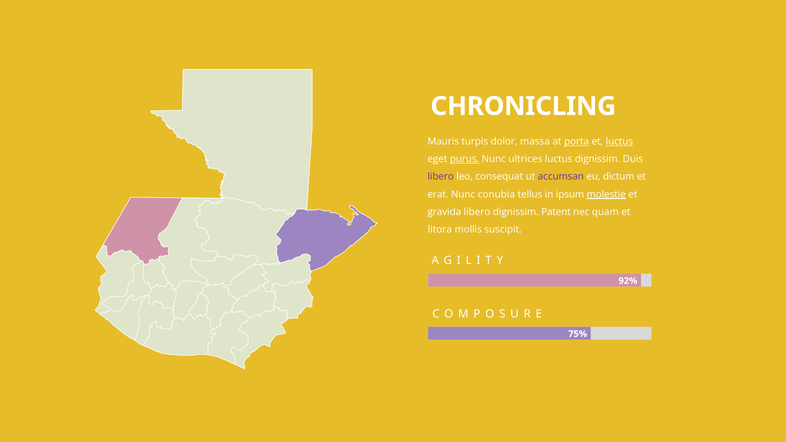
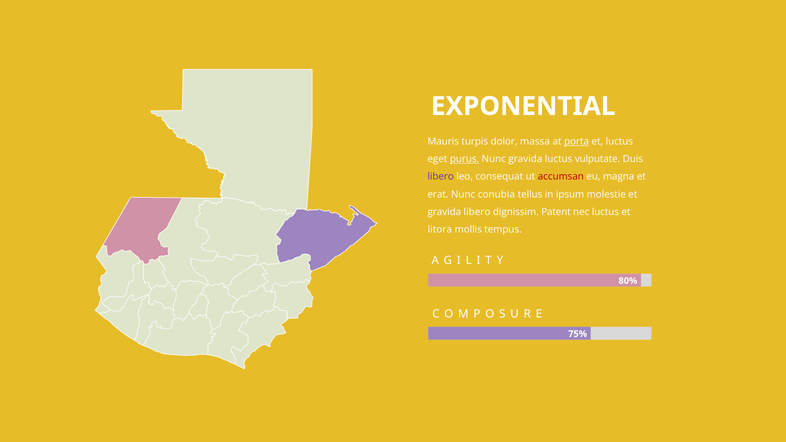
CHRONICLING: CHRONICLING -> EXPONENTIAL
luctus at (619, 141) underline: present -> none
Nunc ultrices: ultrices -> gravida
luctus dignissim: dignissim -> vulputate
accumsan colour: purple -> red
dictum: dictum -> magna
molestie underline: present -> none
nec quam: quam -> luctus
suscipit: suscipit -> tempus
92%: 92% -> 80%
